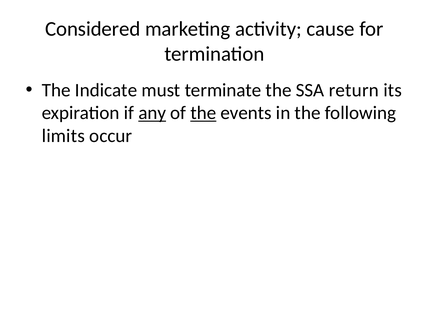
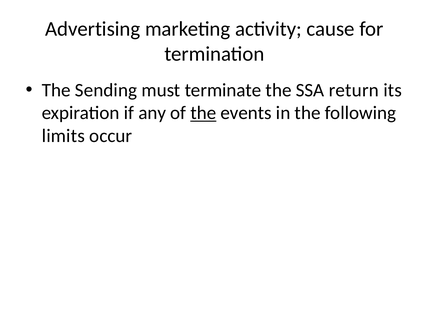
Considered: Considered -> Advertising
Indicate: Indicate -> Sending
any underline: present -> none
